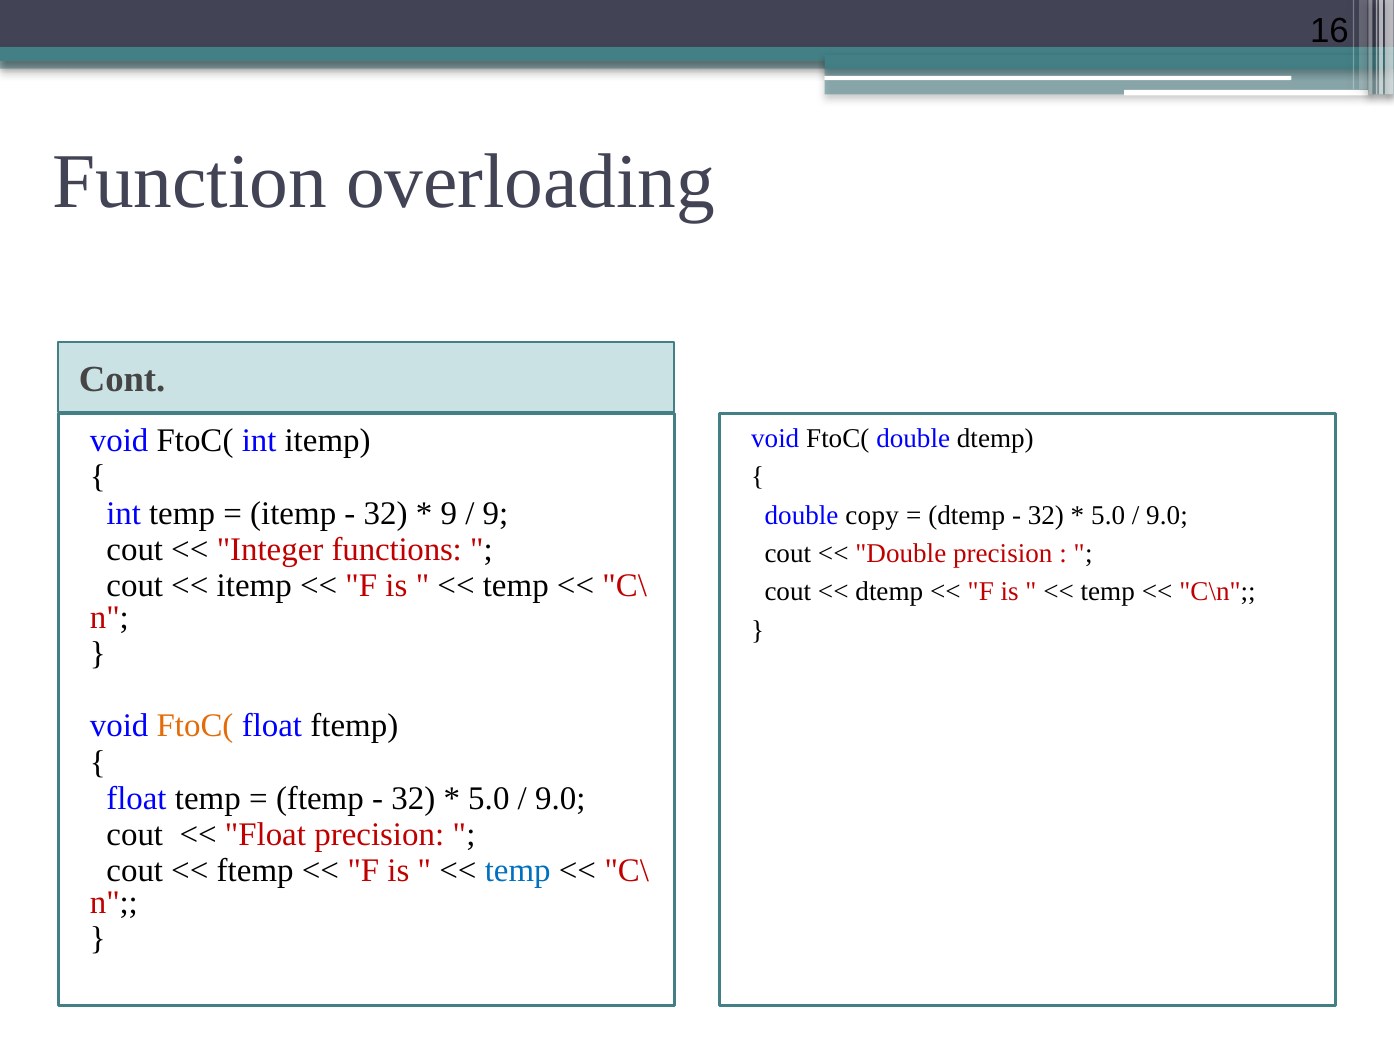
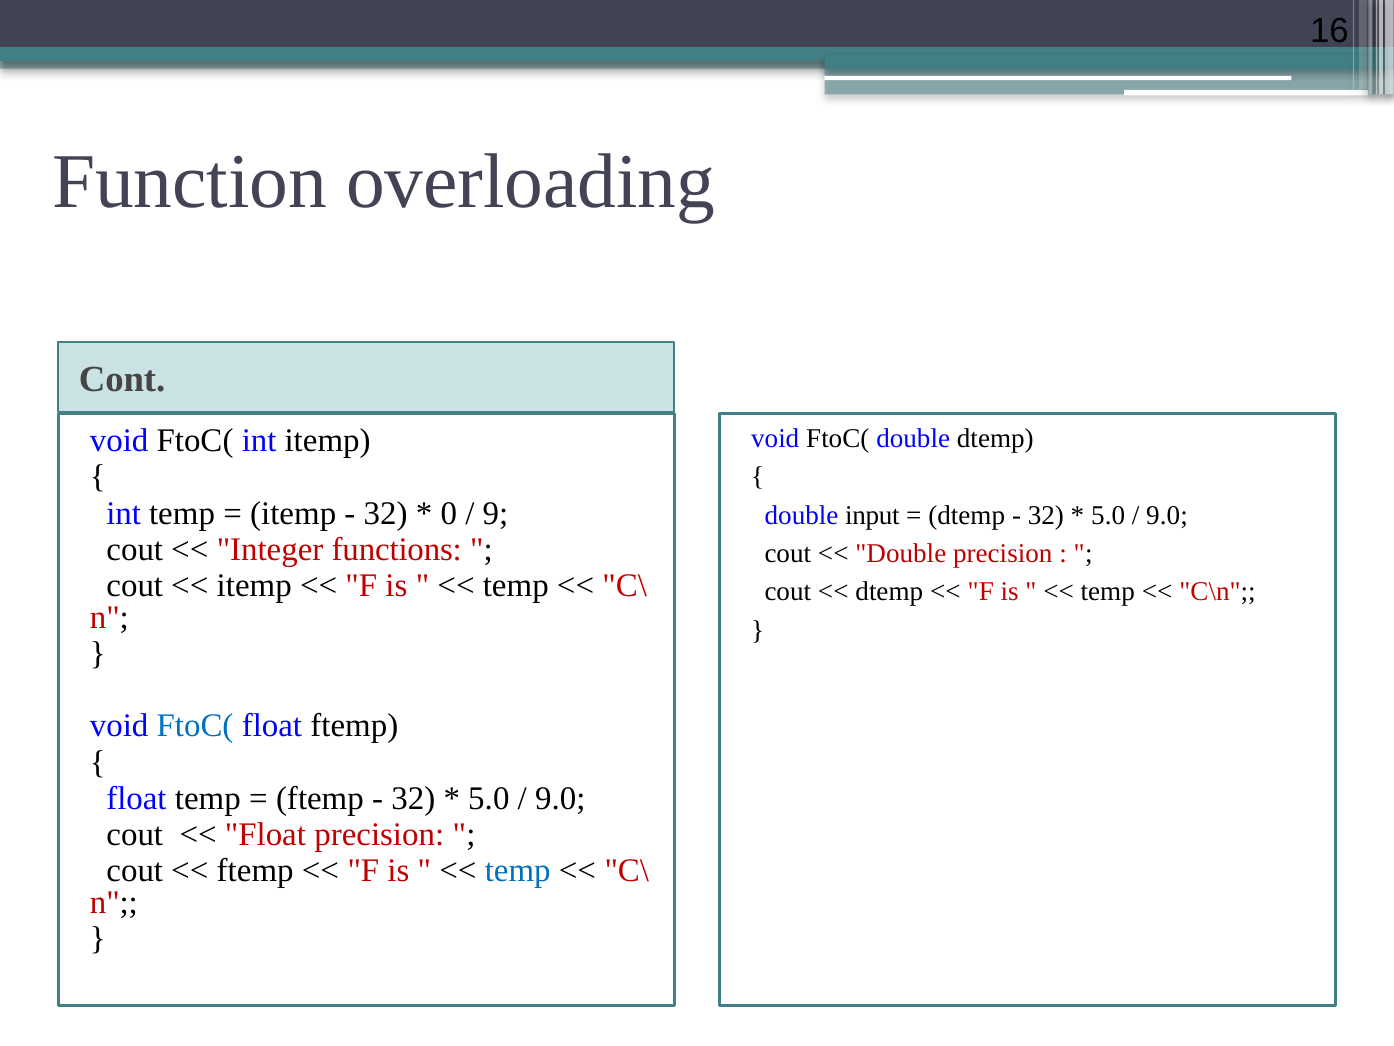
9 at (449, 513): 9 -> 0
copy: copy -> input
FtoC( at (195, 726) colour: orange -> blue
